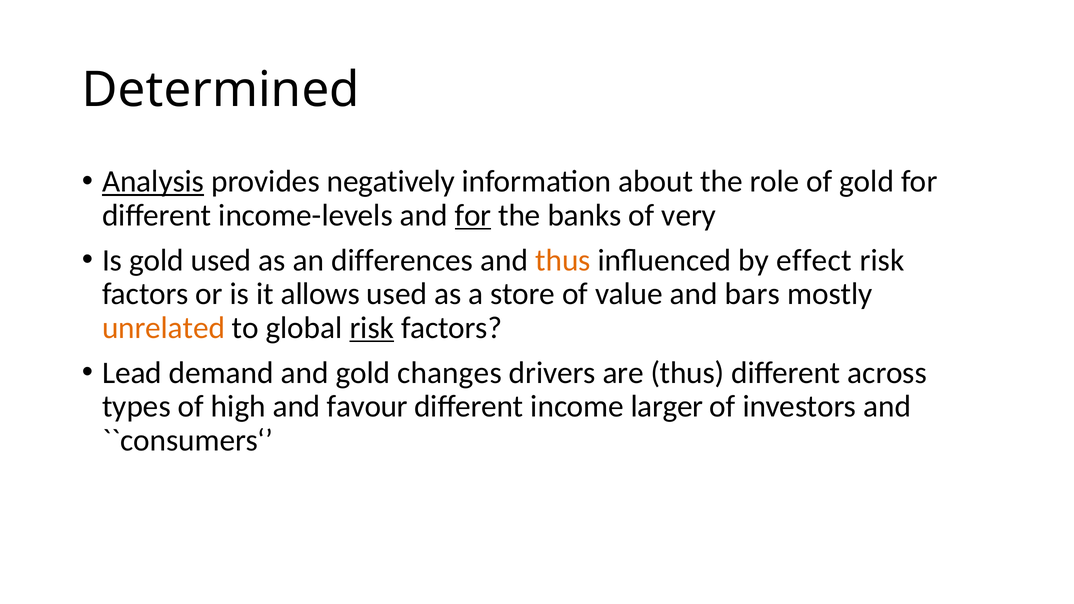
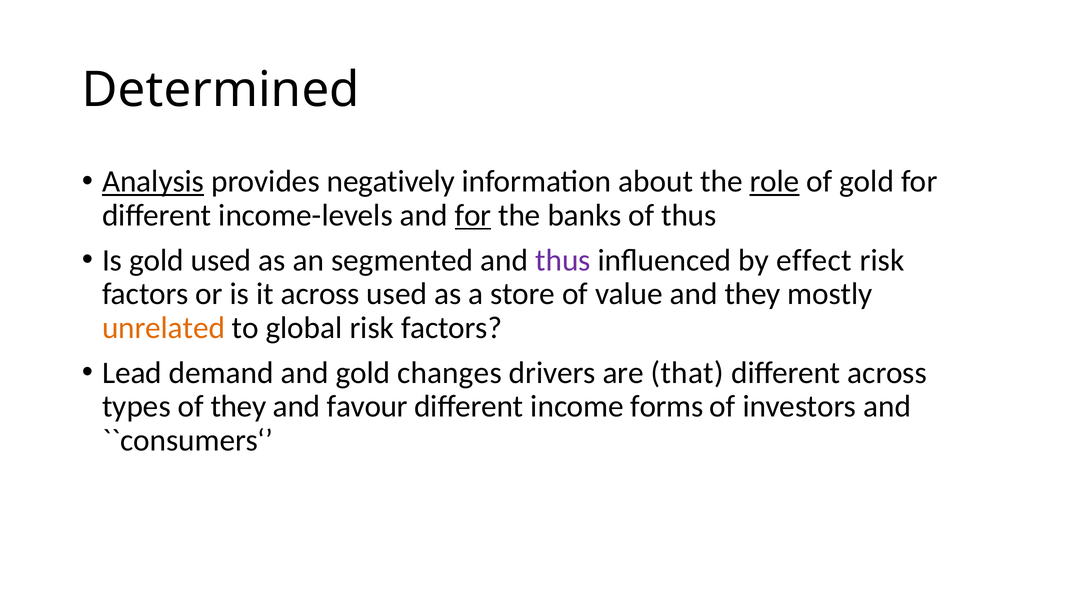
role underline: none -> present
of very: very -> thus
differences: differences -> segmented
thus at (563, 260) colour: orange -> purple
it allows: allows -> across
and bars: bars -> they
risk at (372, 328) underline: present -> none
are thus: thus -> that
of high: high -> they
larger: larger -> forms
